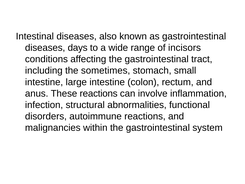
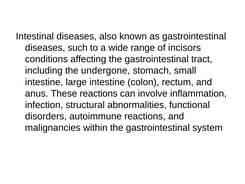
days: days -> such
sometimes: sometimes -> undergone
